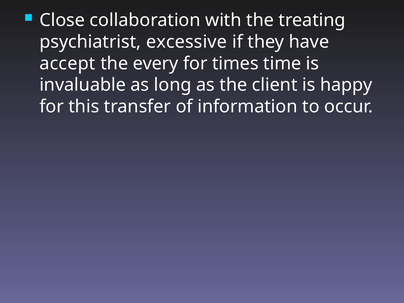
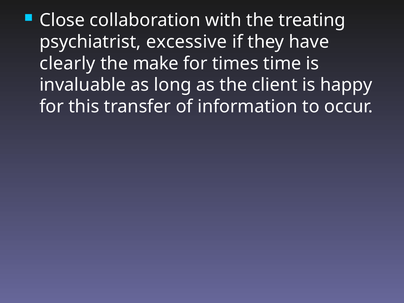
accept: accept -> clearly
every: every -> make
